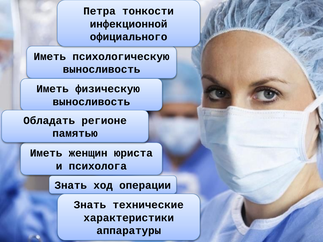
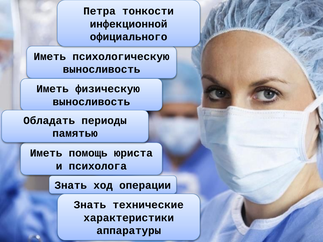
регионе: регионе -> периоды
женщин: женщин -> помощь
